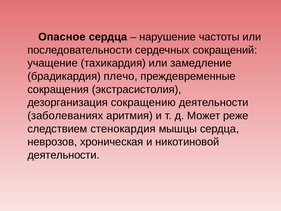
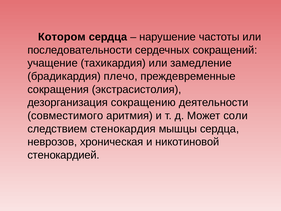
Опасное: Опасное -> Котором
заболеваниях: заболеваниях -> совместимого
реже: реже -> соли
деятельности at (63, 155): деятельности -> стенокардией
